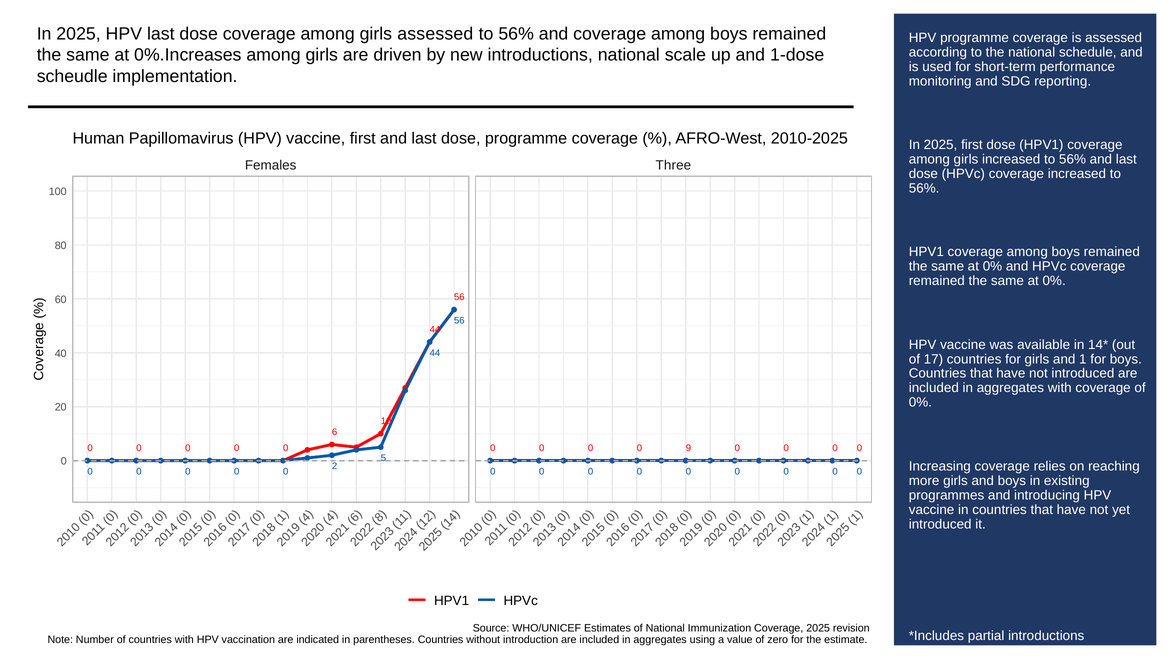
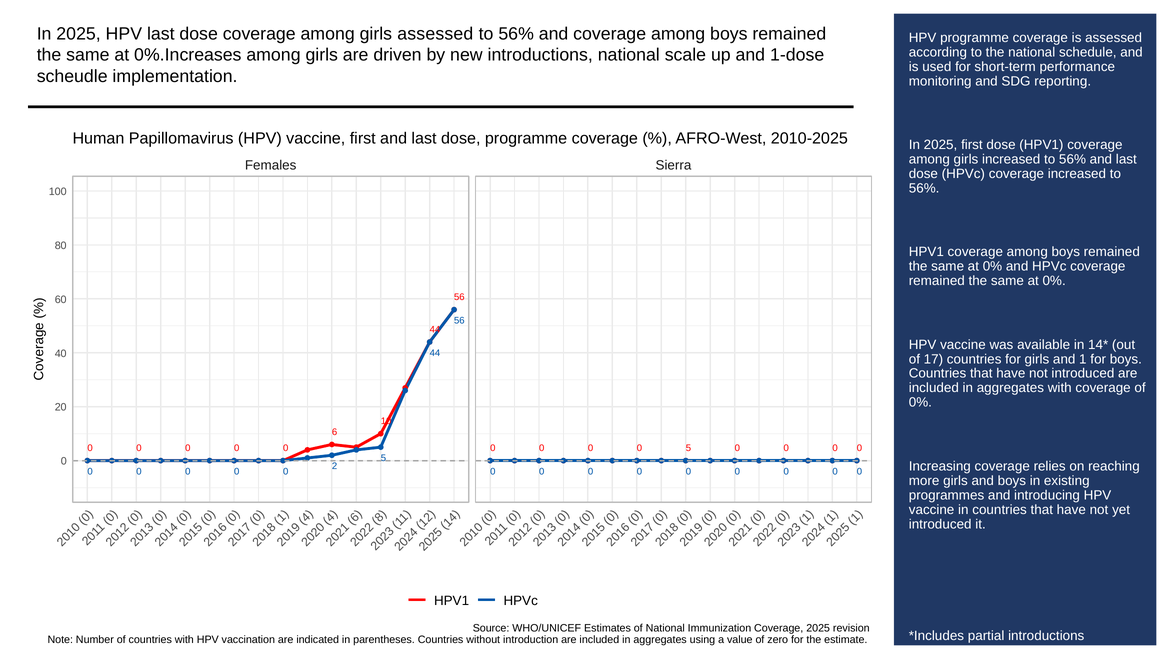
Three: Three -> Sierra
0 9: 9 -> 5
